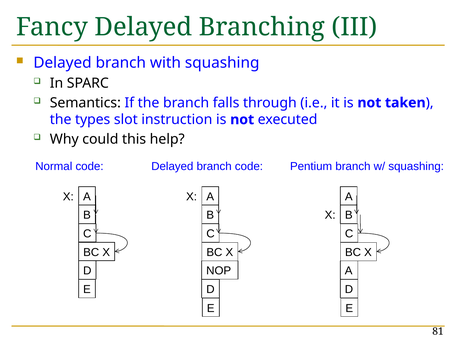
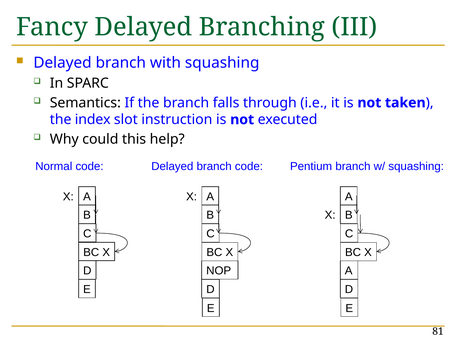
types: types -> index
